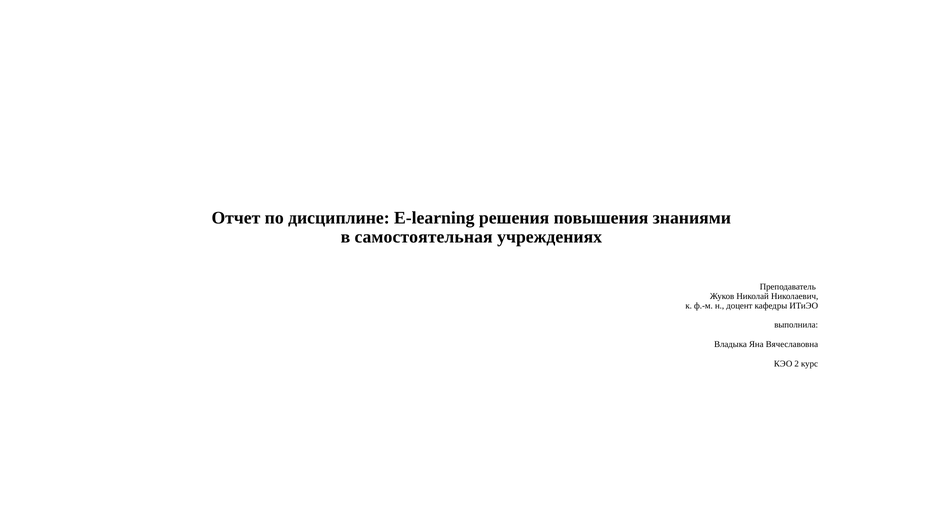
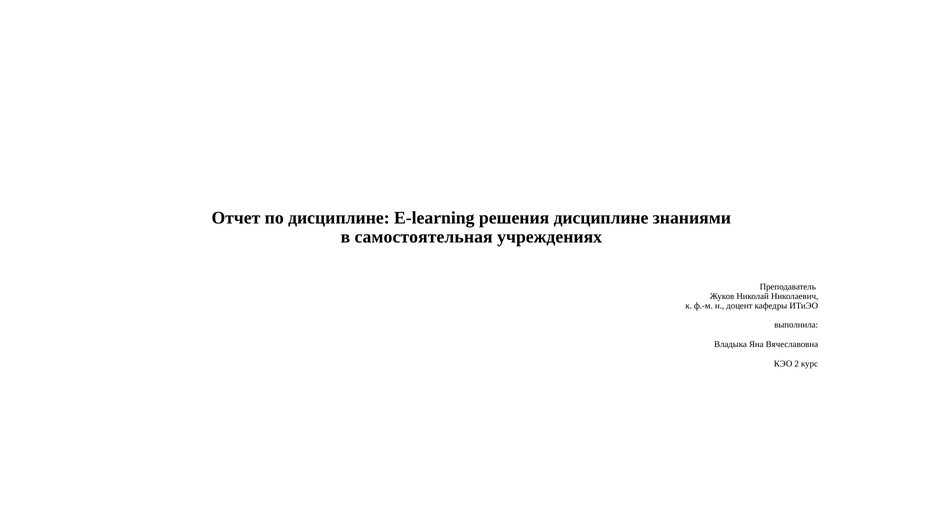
решения повышения: повышения -> дисциплине
